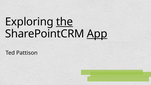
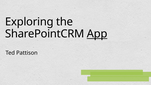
the underline: present -> none
